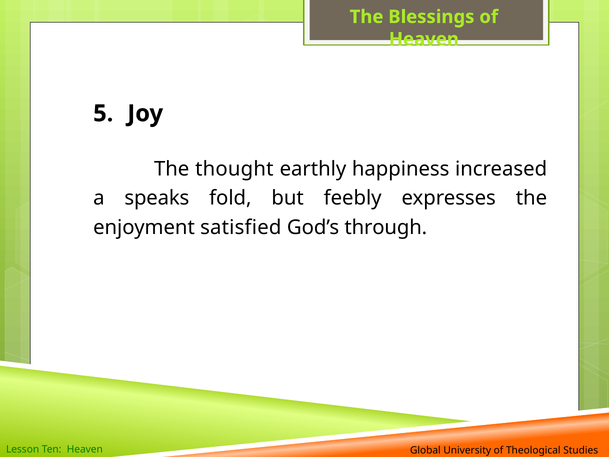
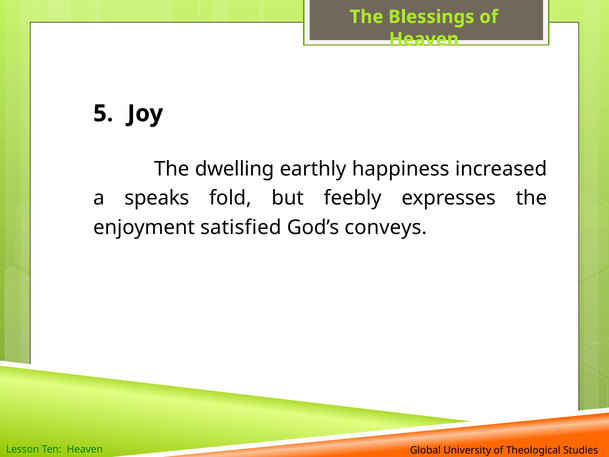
thought: thought -> dwelling
through: through -> conveys
